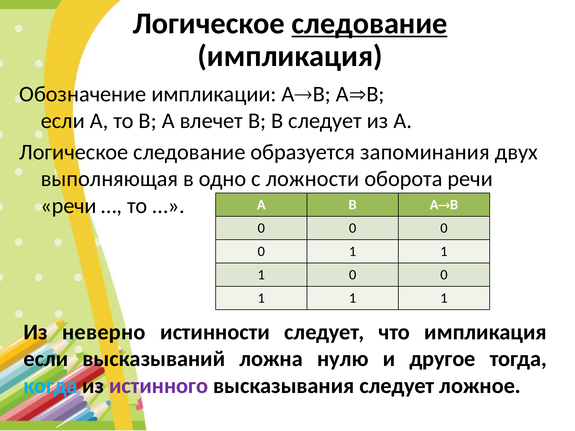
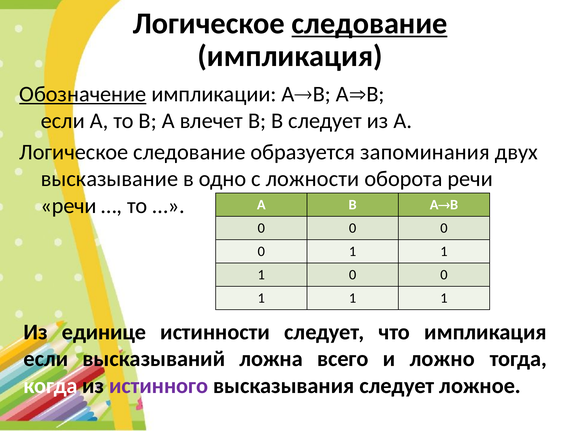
Обозначение underline: none -> present
выполняющая: выполняющая -> высказывание
неверно: неверно -> единице
нулю: нулю -> всего
другое: другое -> ложно
когда colour: light blue -> white
